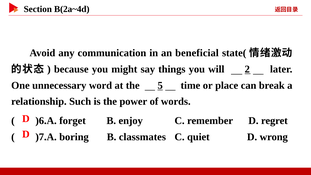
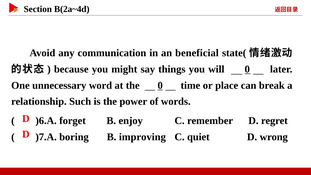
will 2: 2 -> 0
the 5: 5 -> 0
classmates: classmates -> improving
